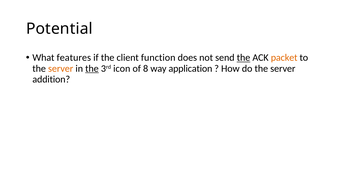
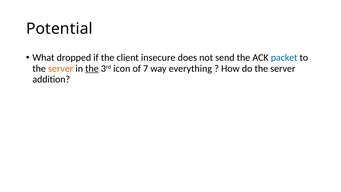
features: features -> dropped
function: function -> insecure
the at (243, 58) underline: present -> none
packet colour: orange -> blue
8: 8 -> 7
application: application -> everything
